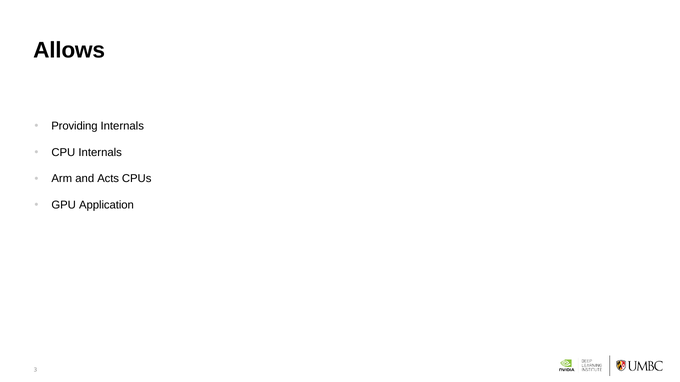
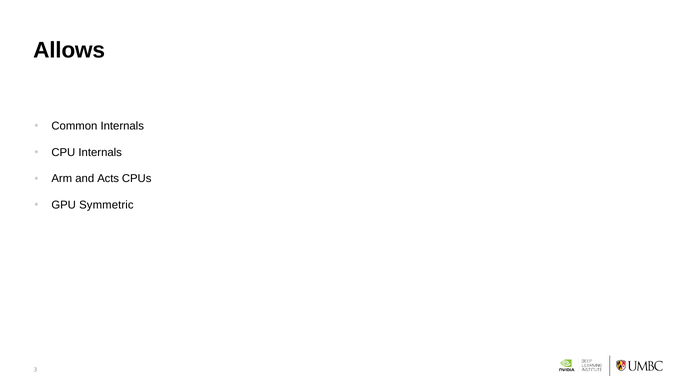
Providing: Providing -> Common
Application: Application -> Symmetric
